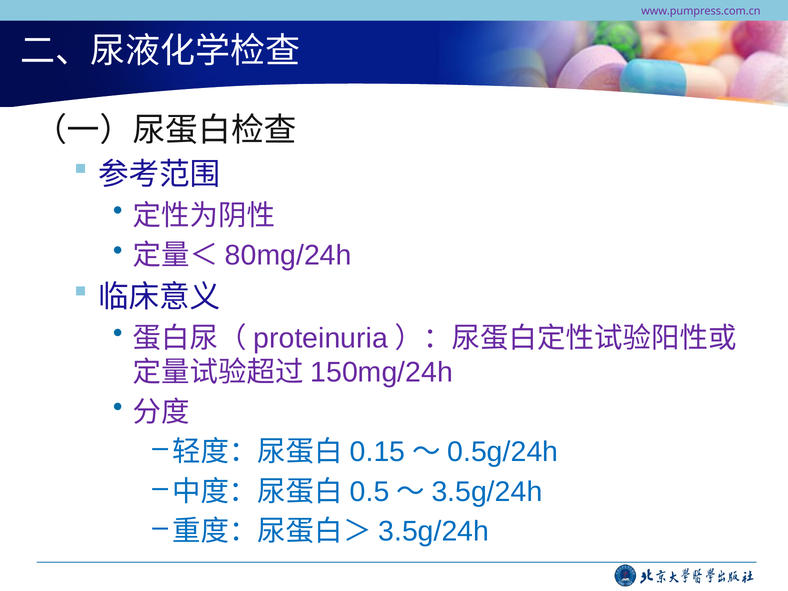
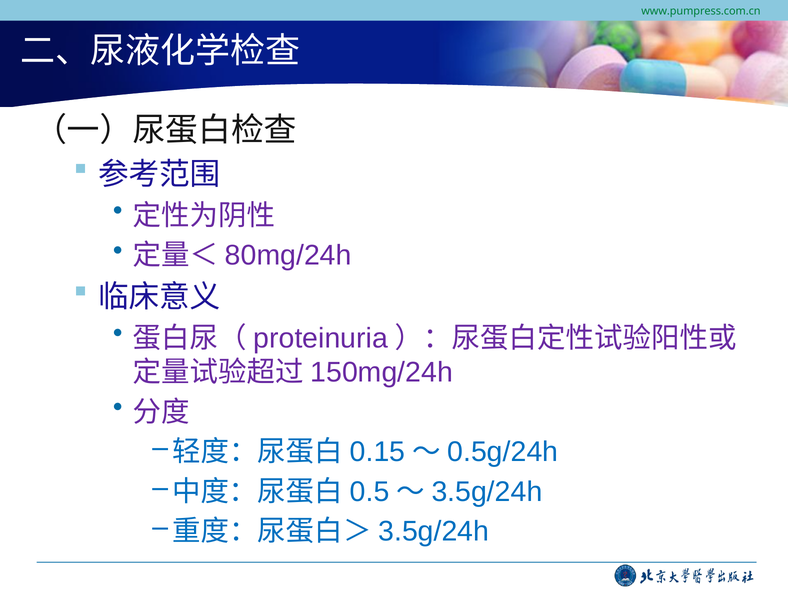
www.pumpress.com.cn colour: purple -> green
